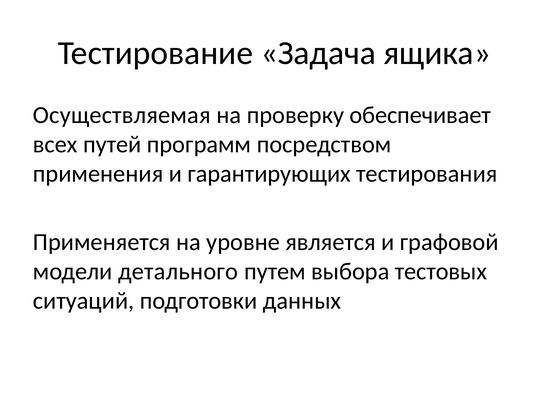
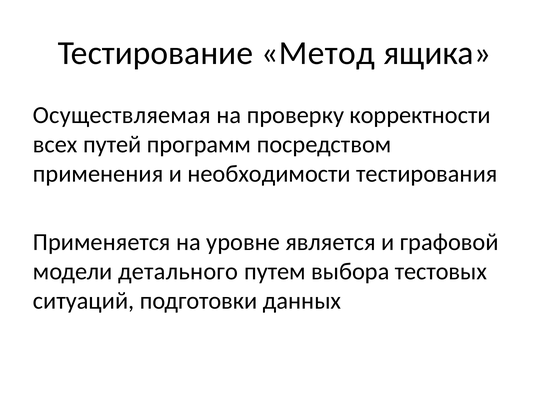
Задача: Задача -> Метод
обеспечивает: обеспечивает -> корректности
гарантирующих: гарантирующих -> необходимости
